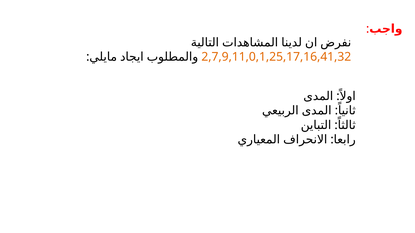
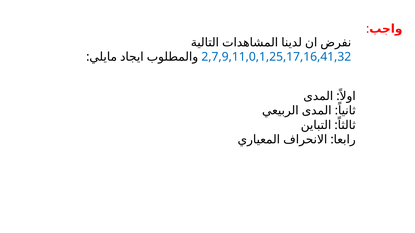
2,7,9,11,0,1,25,17,16,41,32 colour: orange -> blue
